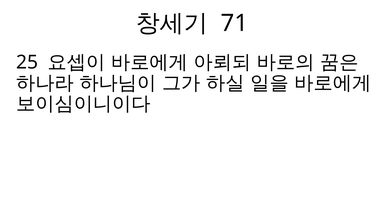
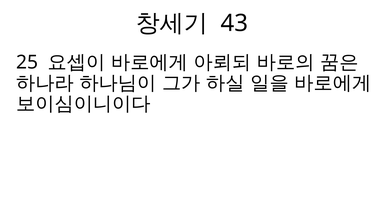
71: 71 -> 43
